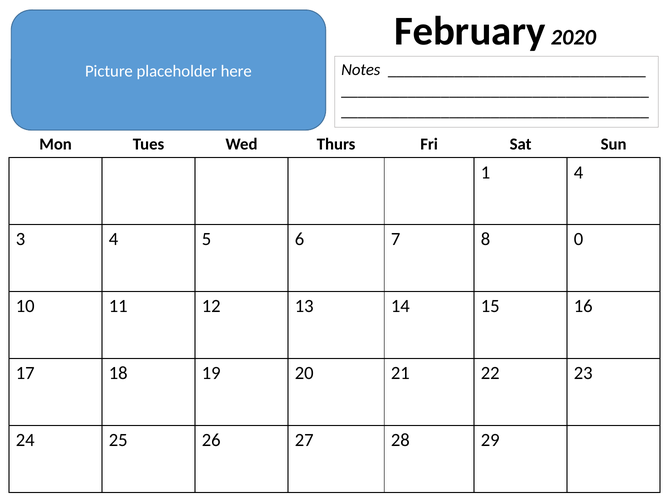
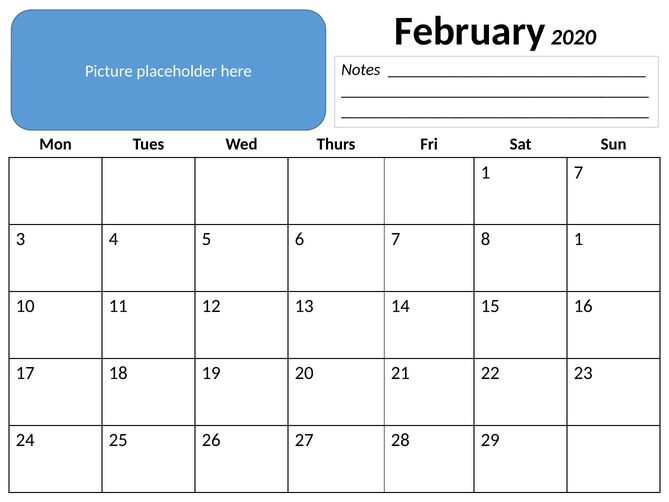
1 4: 4 -> 7
8 0: 0 -> 1
